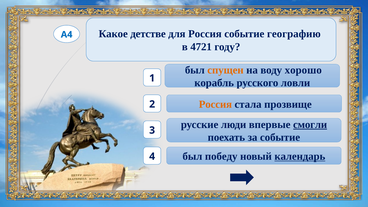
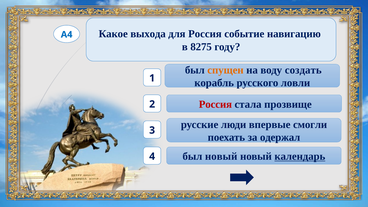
детстве: детстве -> выхода
географию: географию -> навигацию
4721: 4721 -> 8275
хорошо: хорошо -> создать
Россия at (215, 104) colour: orange -> red
смогли underline: present -> none
за событие: событие -> одержал
был победу: победу -> новый
